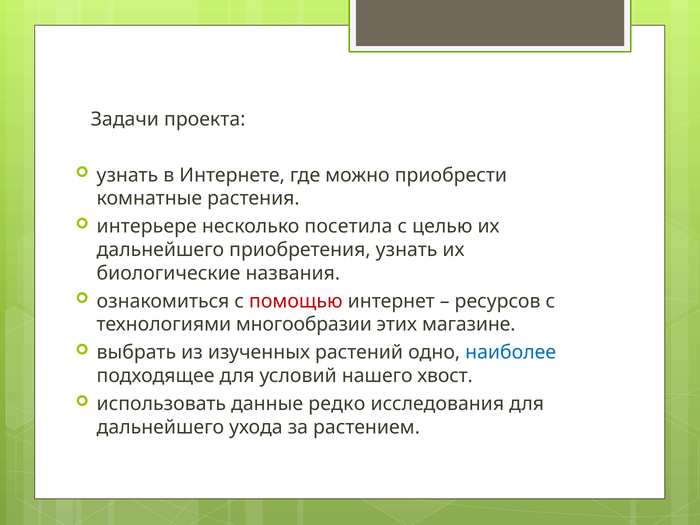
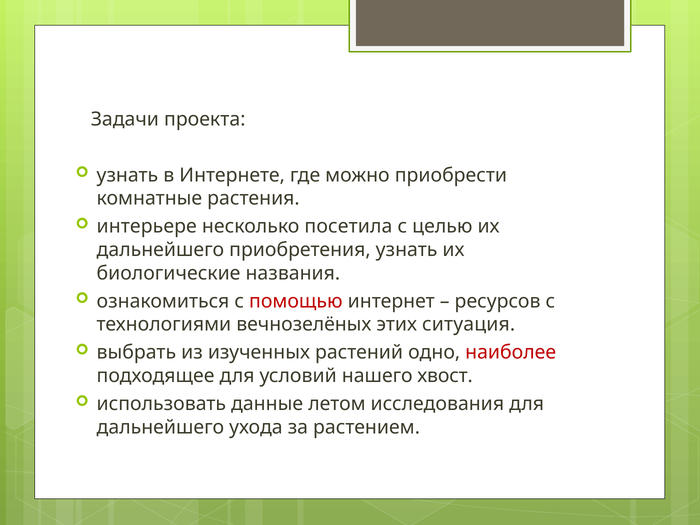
многообразии: многообразии -> вечнозелёных
магазине: магазине -> ситуация
наиболее colour: blue -> red
редко: редко -> летом
